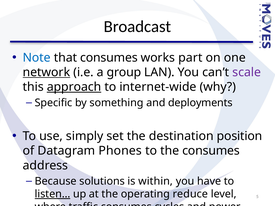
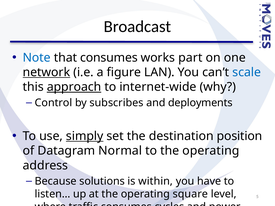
group: group -> figure
scale colour: purple -> blue
Specific: Specific -> Control
something: something -> subscribes
simply underline: none -> present
Phones: Phones -> Normal
to the consumes: consumes -> operating
listen… underline: present -> none
reduce: reduce -> square
